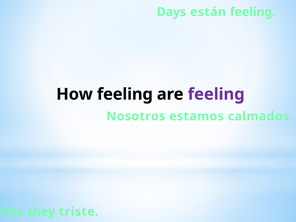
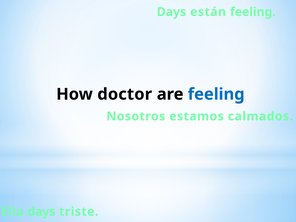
How feeling: feeling -> doctor
feeling at (216, 94) colour: purple -> blue
Ella they: they -> days
